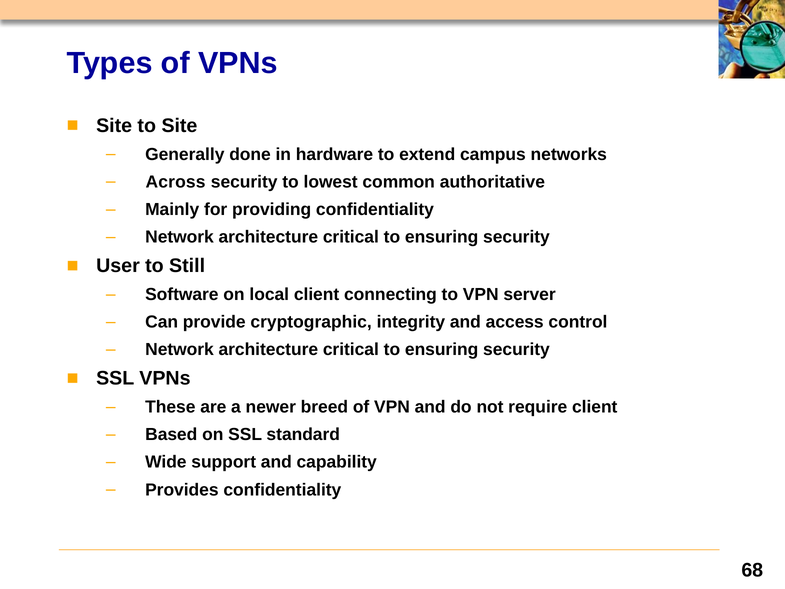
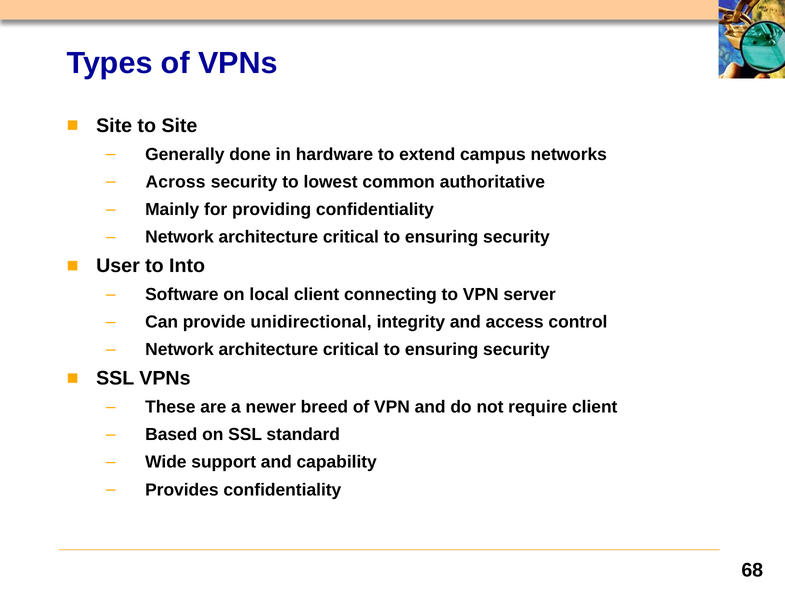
Still: Still -> Into
cryptographic: cryptographic -> unidirectional
